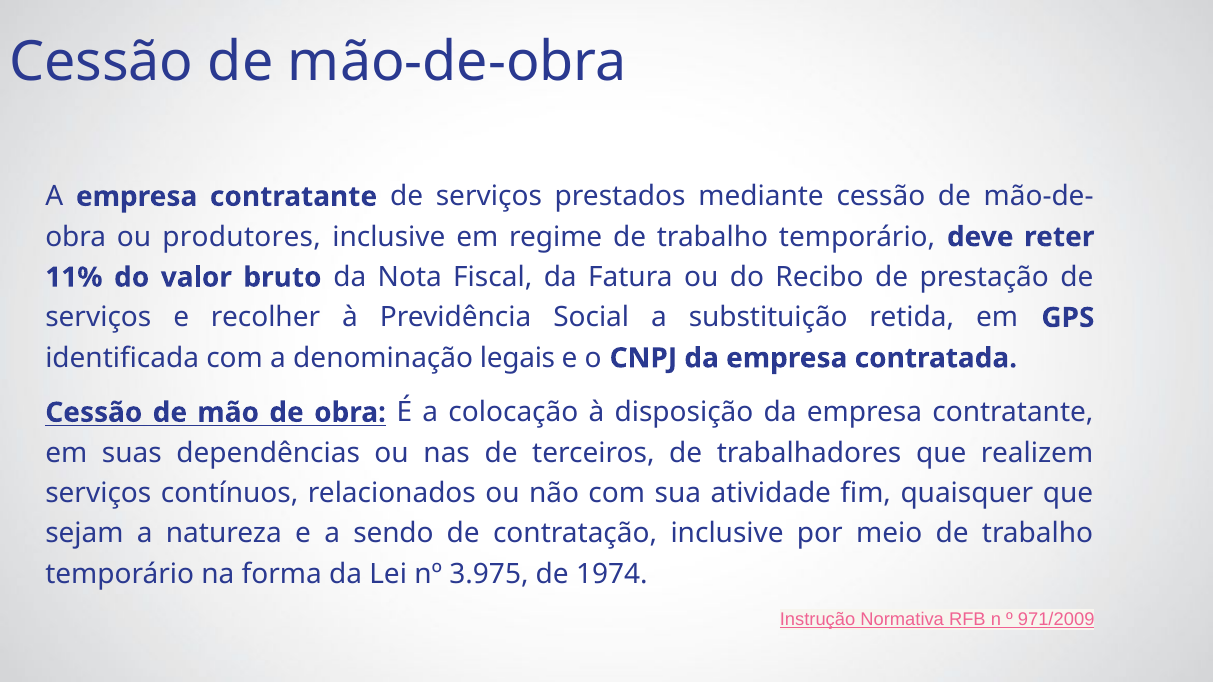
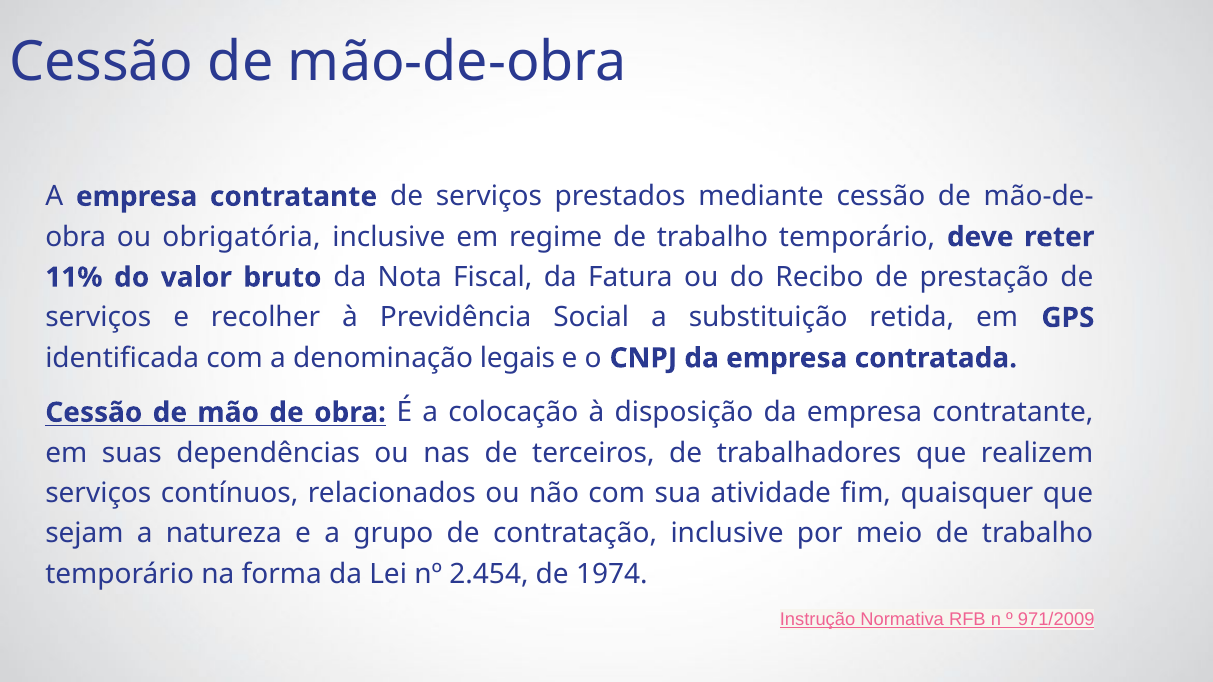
produtores: produtores -> obrigatória
sendo: sendo -> grupo
3.975: 3.975 -> 2.454
